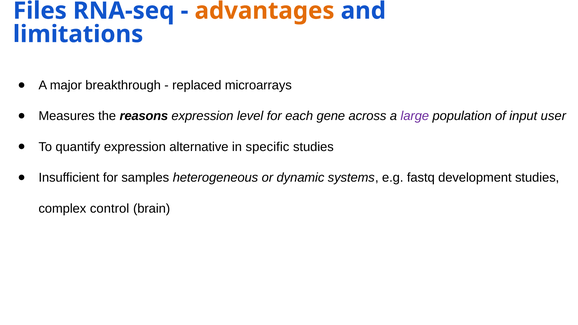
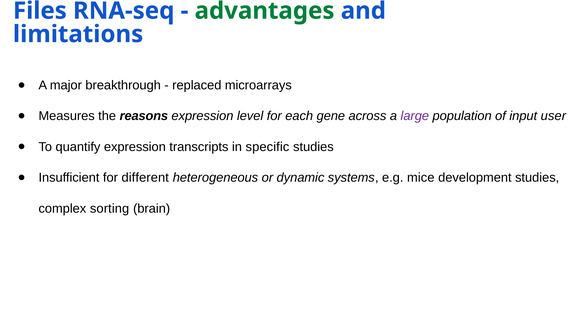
advantages colour: orange -> green
alternative: alternative -> transcripts
samples: samples -> different
fastq: fastq -> mice
control: control -> sorting
